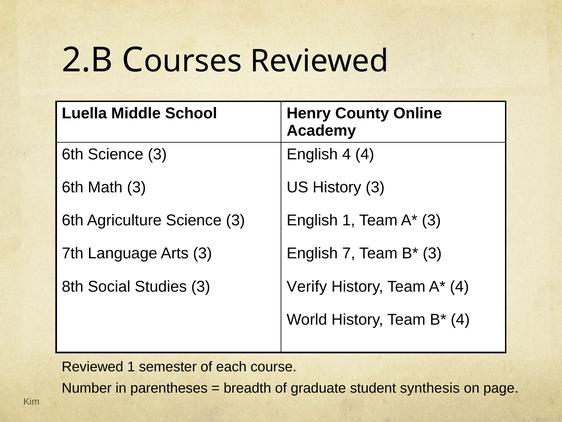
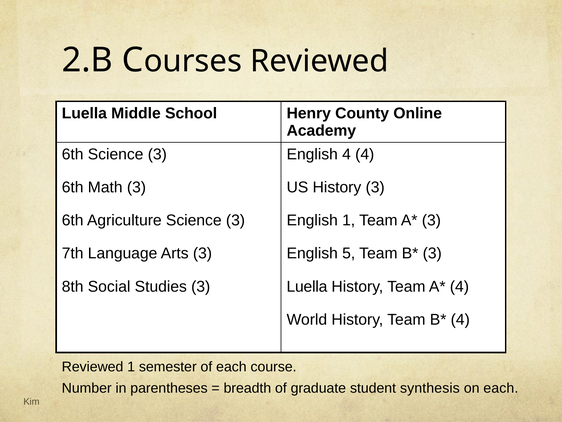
7: 7 -> 5
Verify at (307, 286): Verify -> Luella
on page: page -> each
